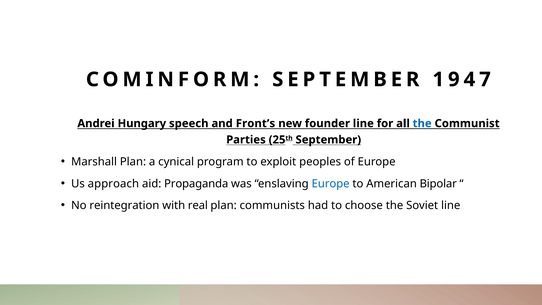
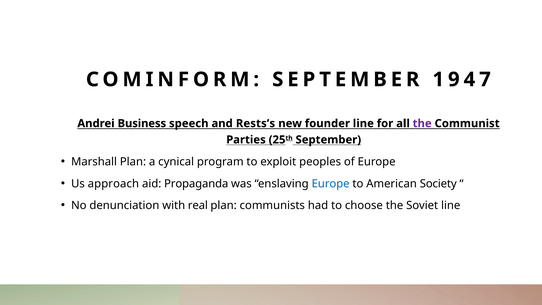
Hungary: Hungary -> Business
Front’s: Front’s -> Rests’s
the at (422, 123) colour: blue -> purple
Bipolar: Bipolar -> Society
reintegration: reintegration -> denunciation
